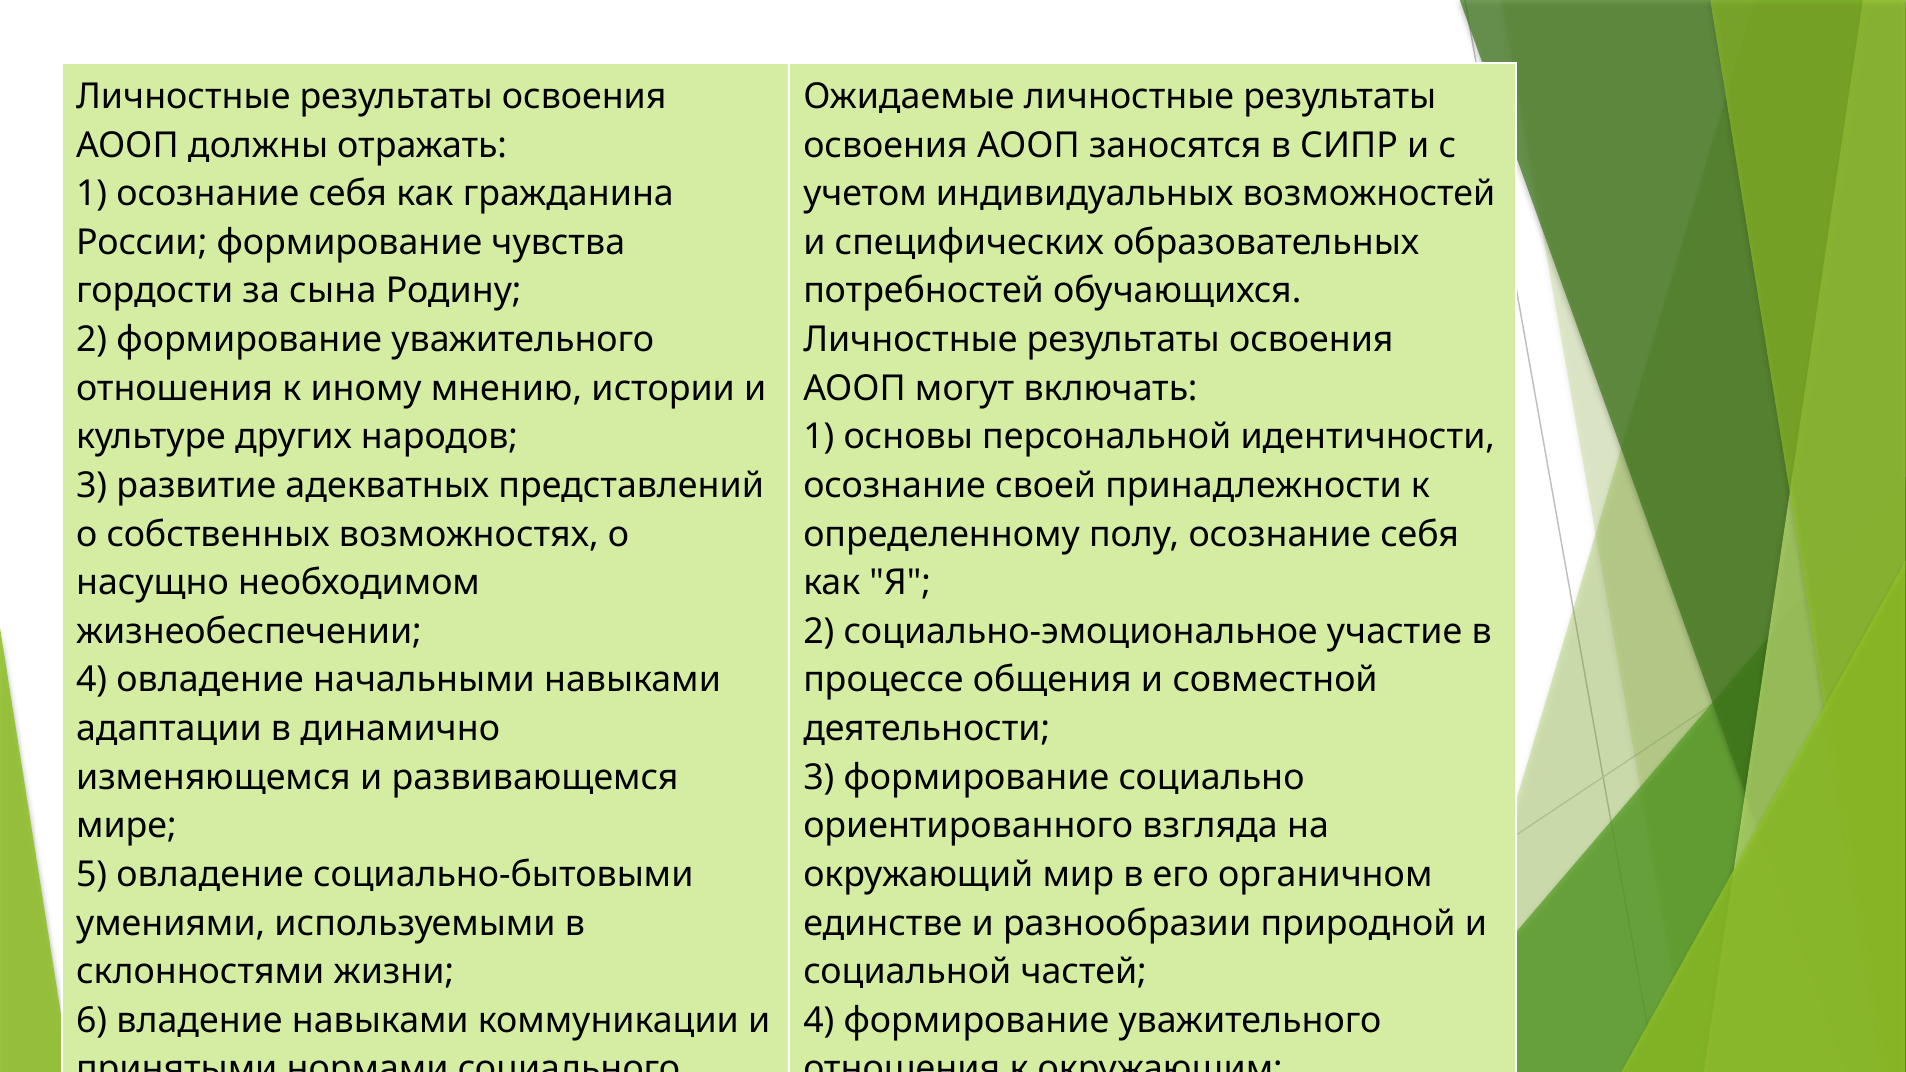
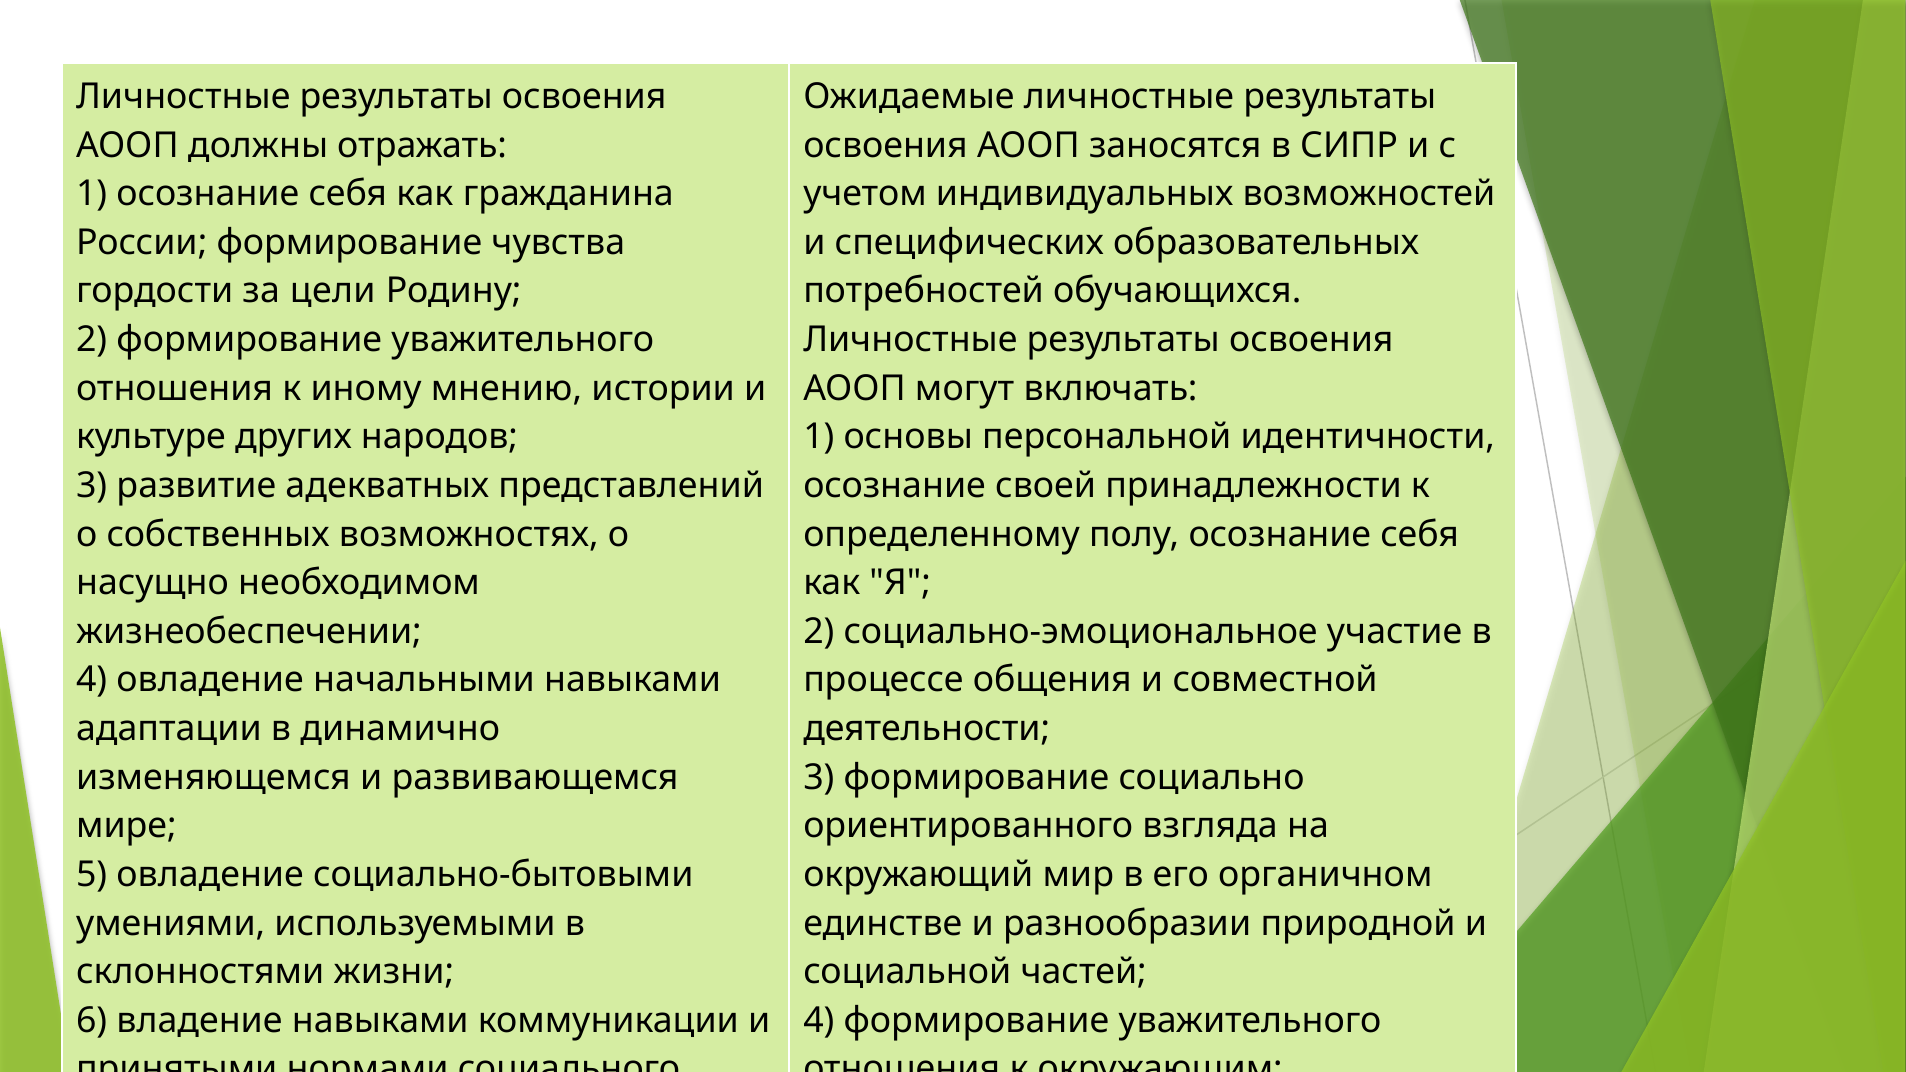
сына: сына -> цели
